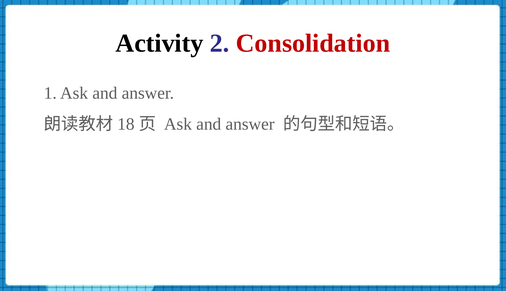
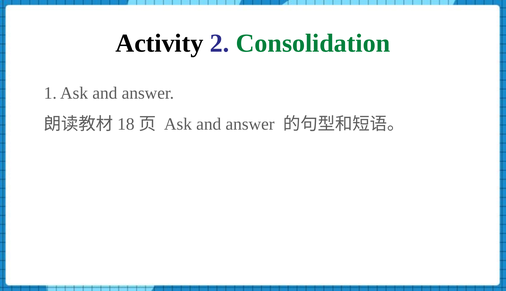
Consolidation colour: red -> green
